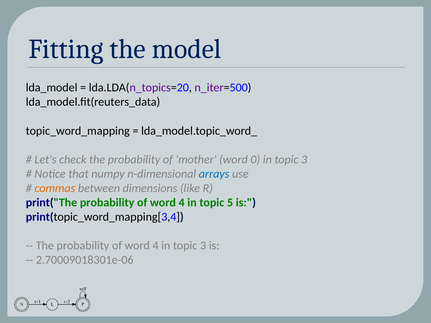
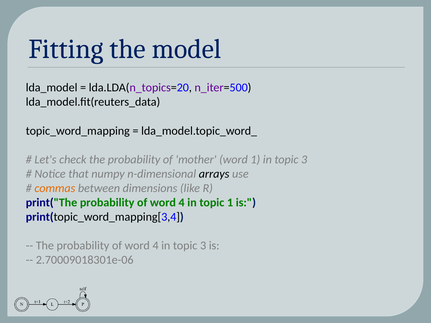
word 0: 0 -> 1
arrays colour: blue -> black
topic 5: 5 -> 1
